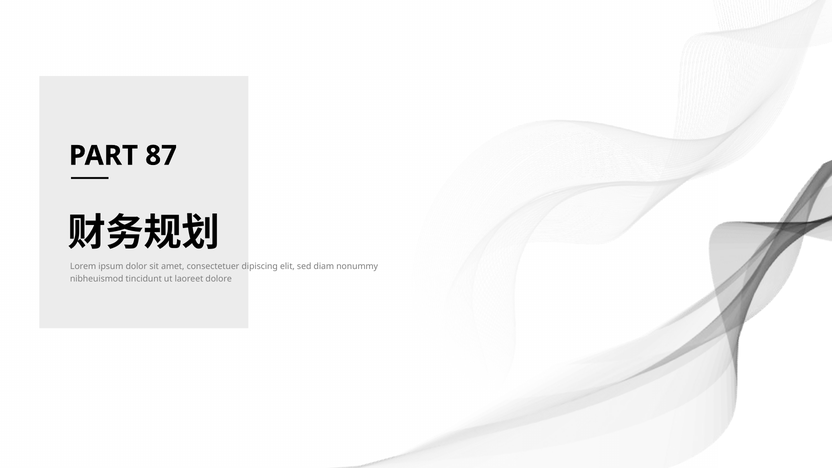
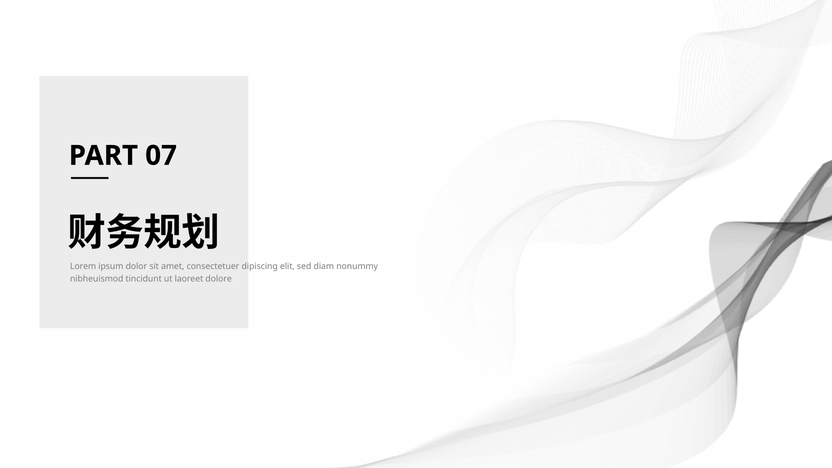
87: 87 -> 07
